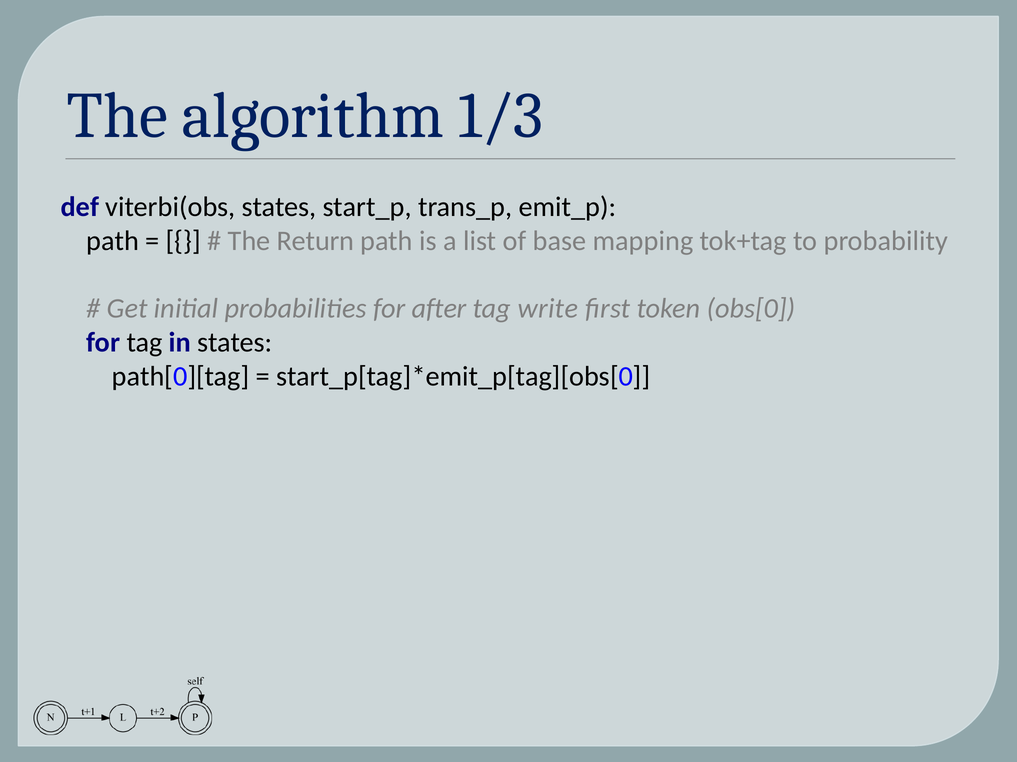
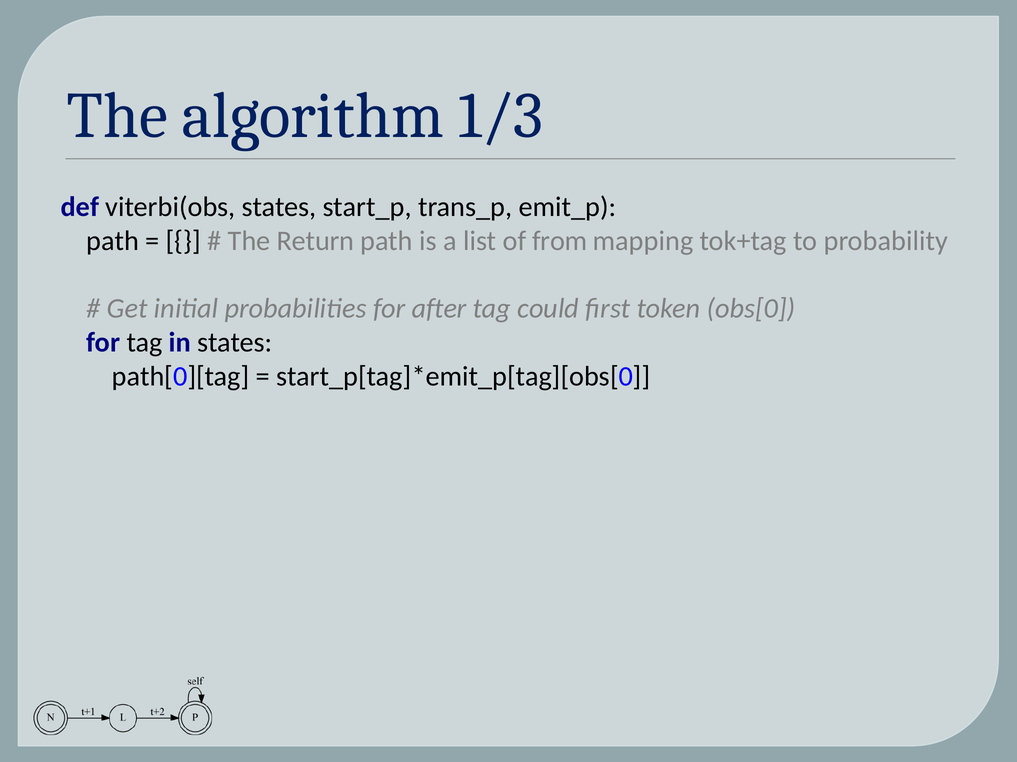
base: base -> from
write: write -> could
